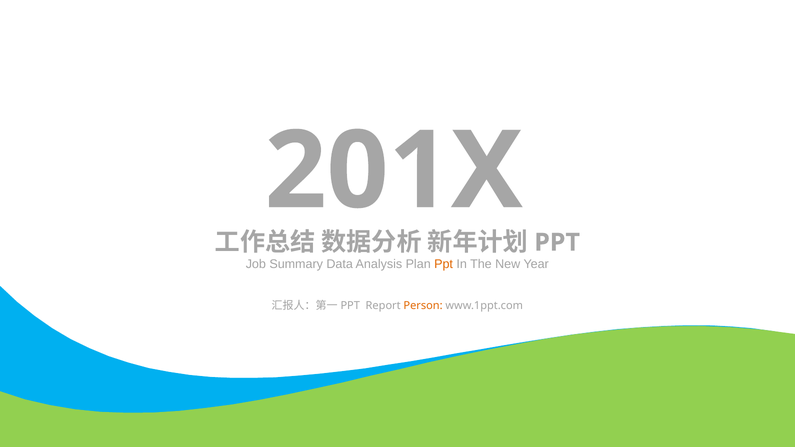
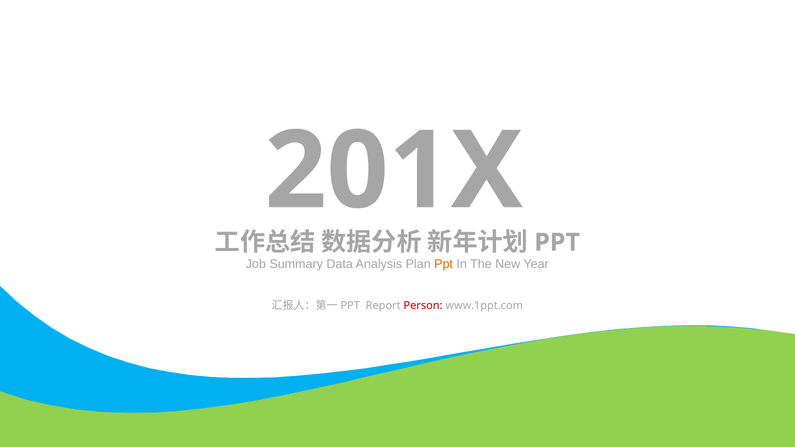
Person colour: orange -> red
